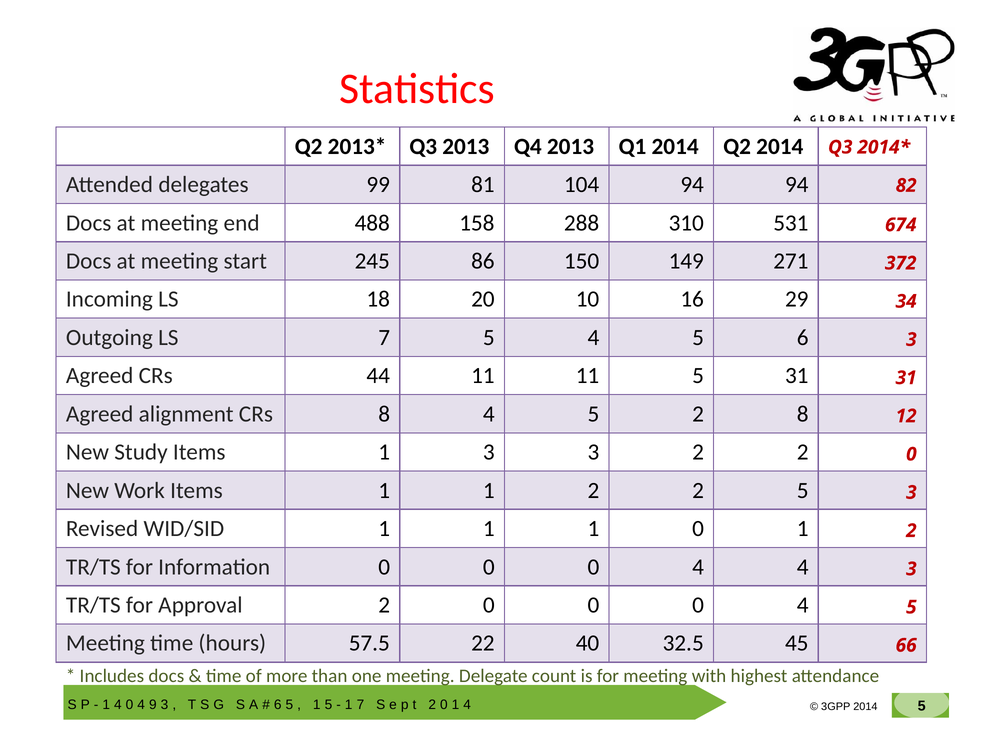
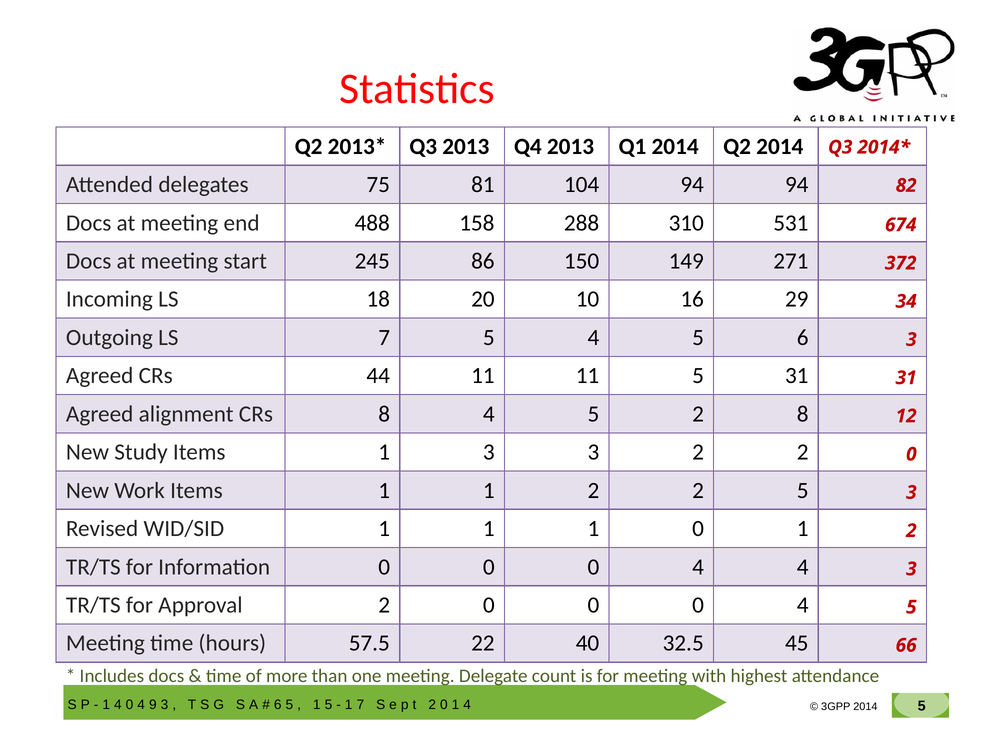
99: 99 -> 75
